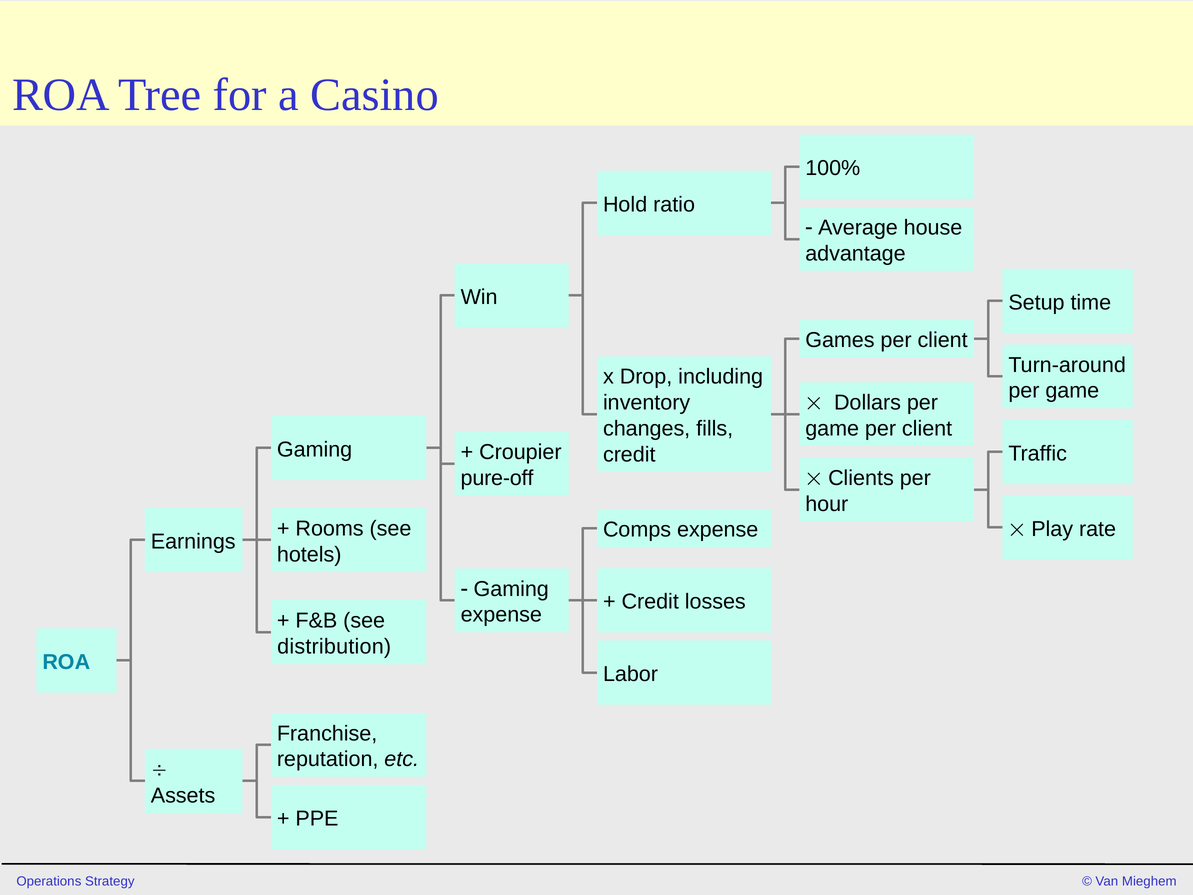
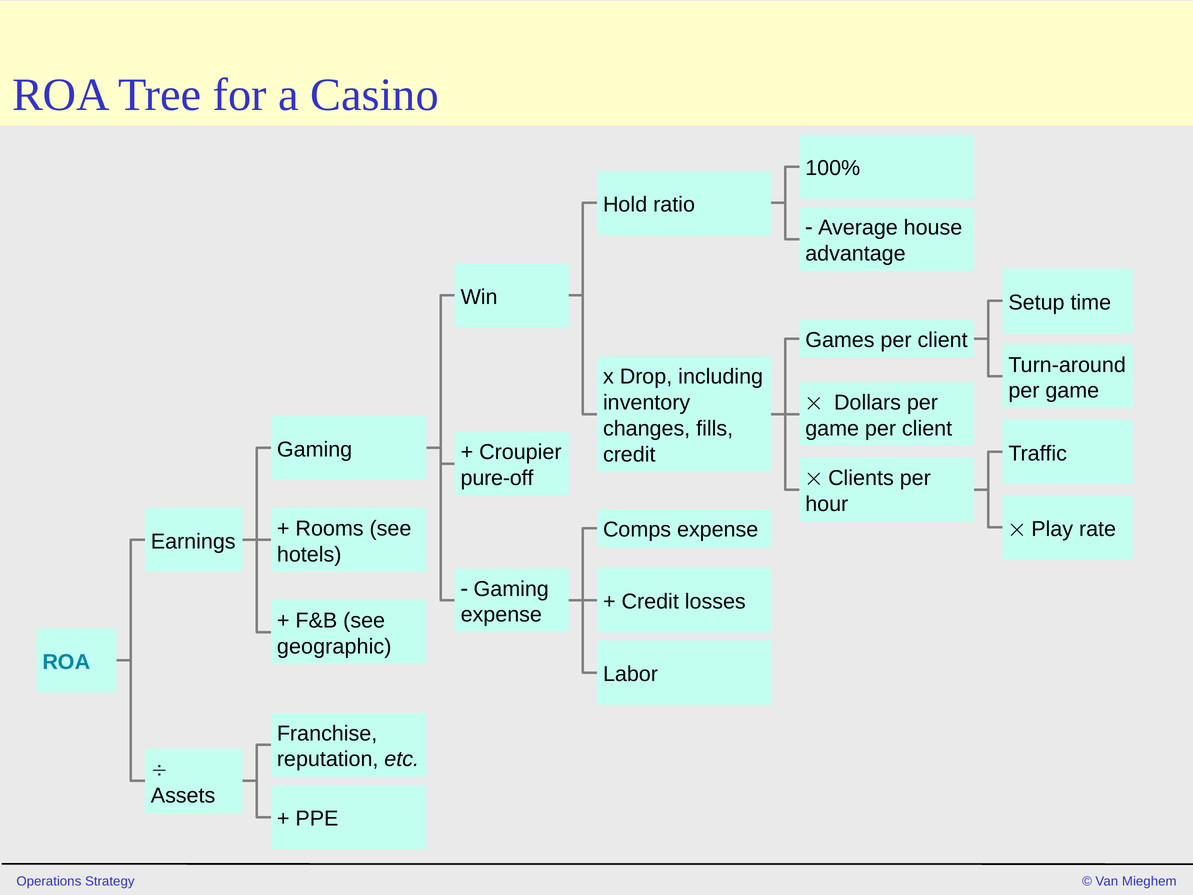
distribution: distribution -> geographic
